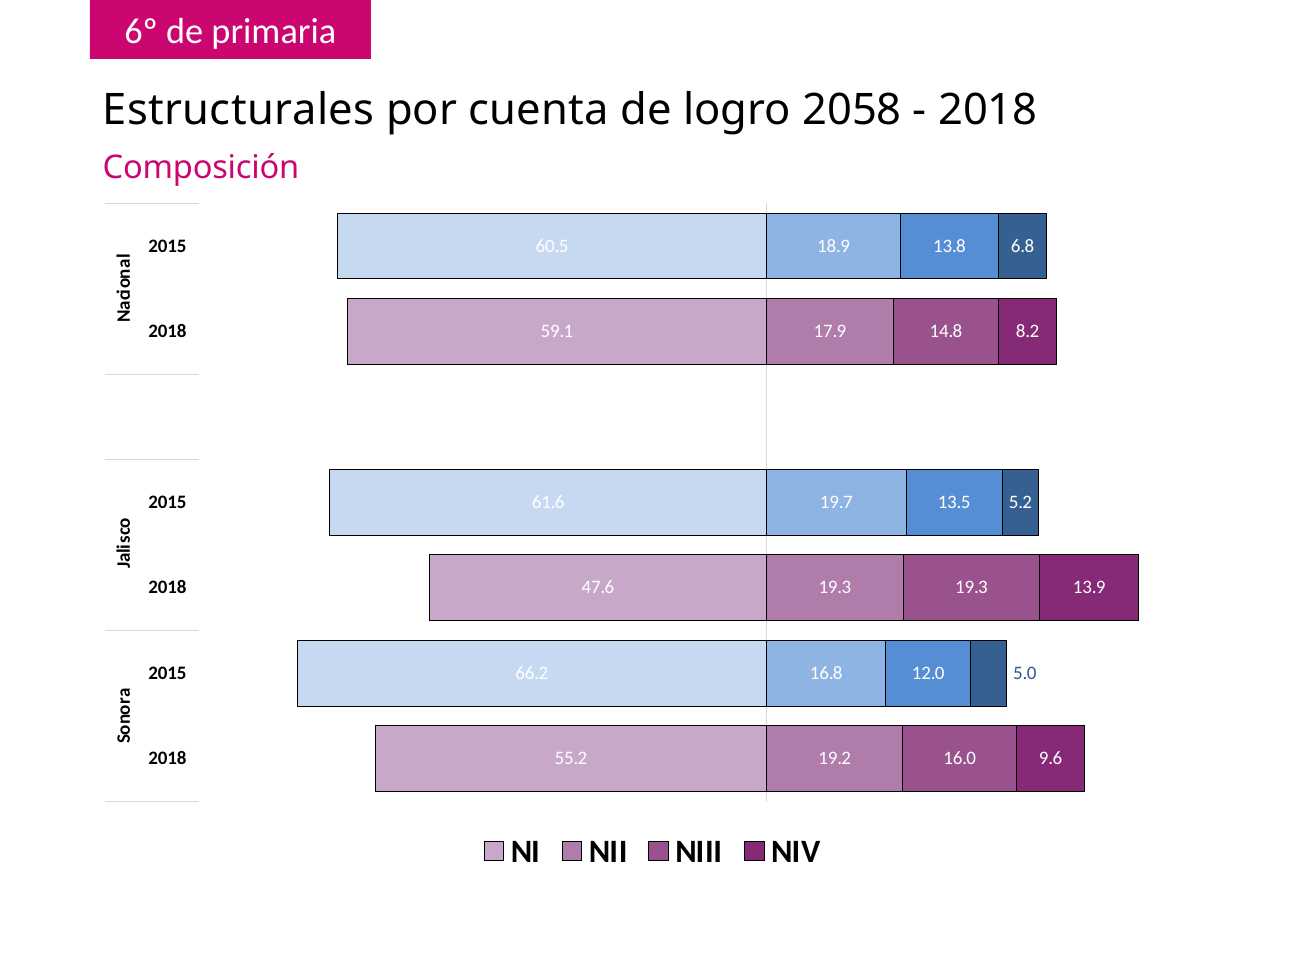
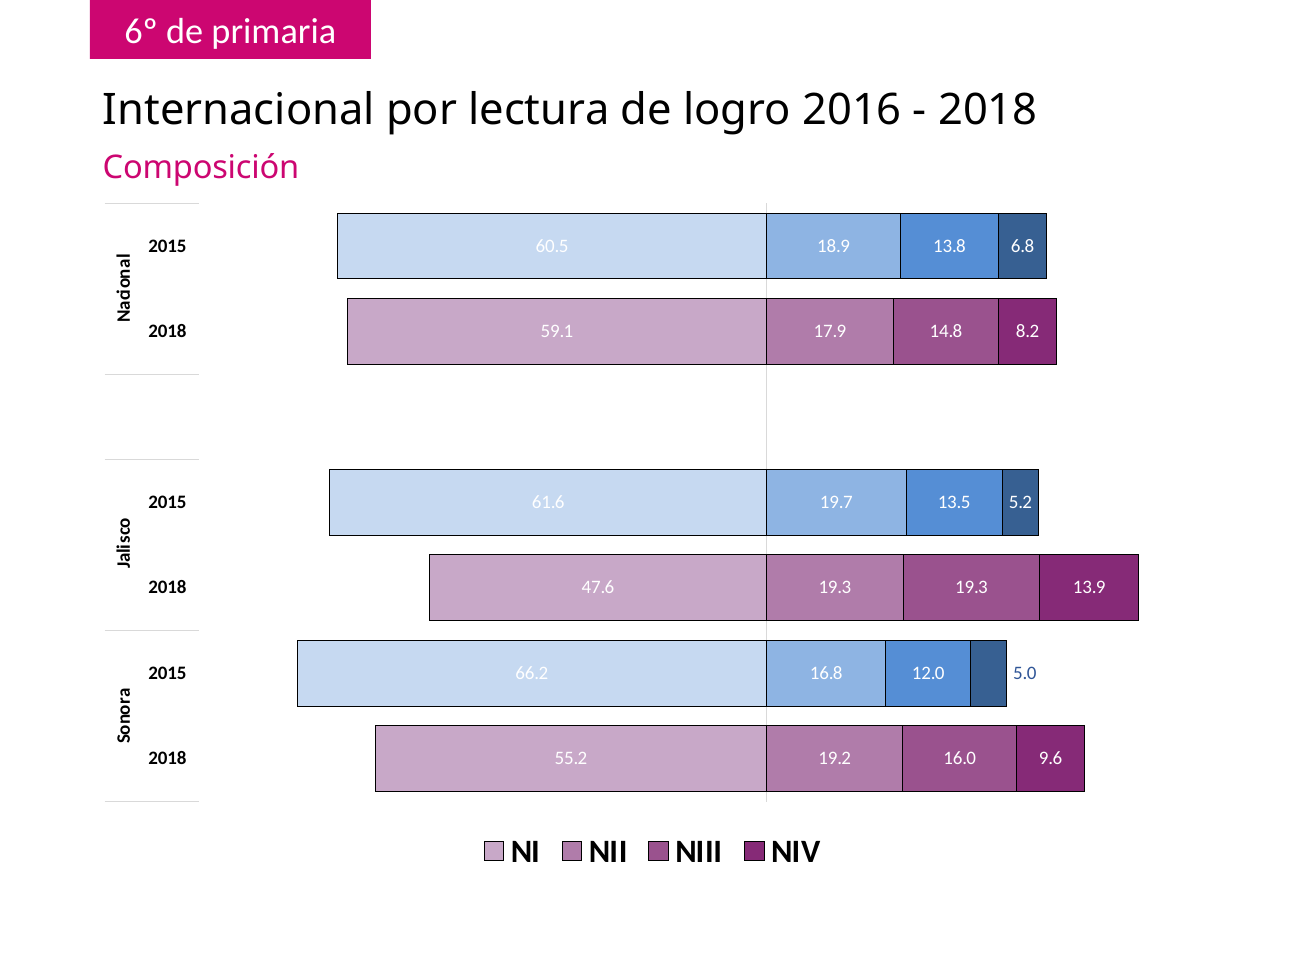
Estructurales: Estructurales -> Internacional
cuenta: cuenta -> lectura
2058: 2058 -> 2016
